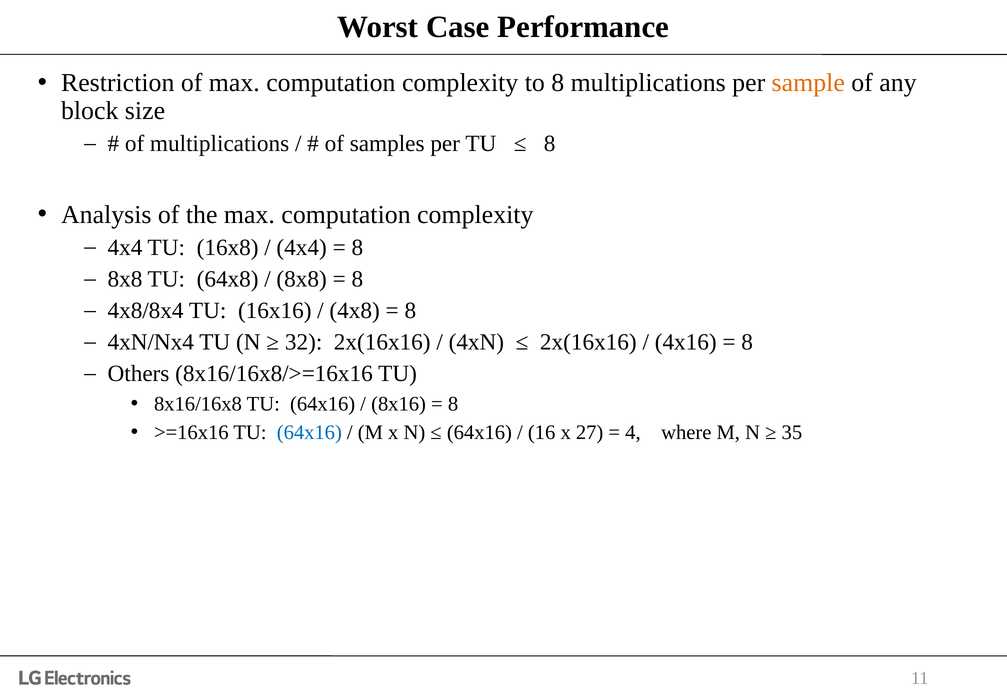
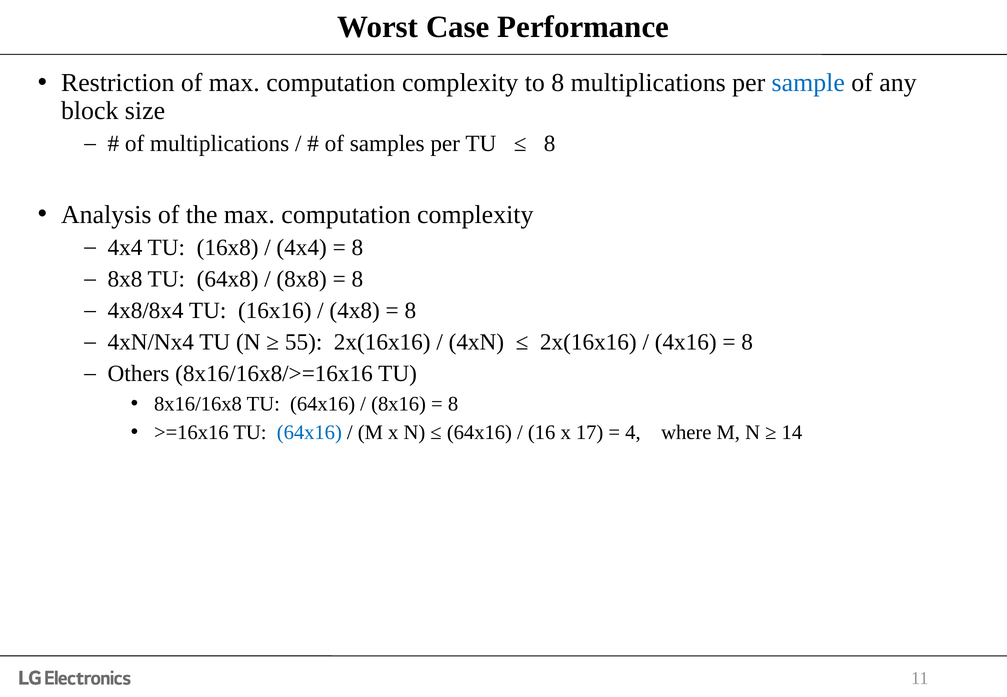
sample colour: orange -> blue
32: 32 -> 55
27: 27 -> 17
35: 35 -> 14
